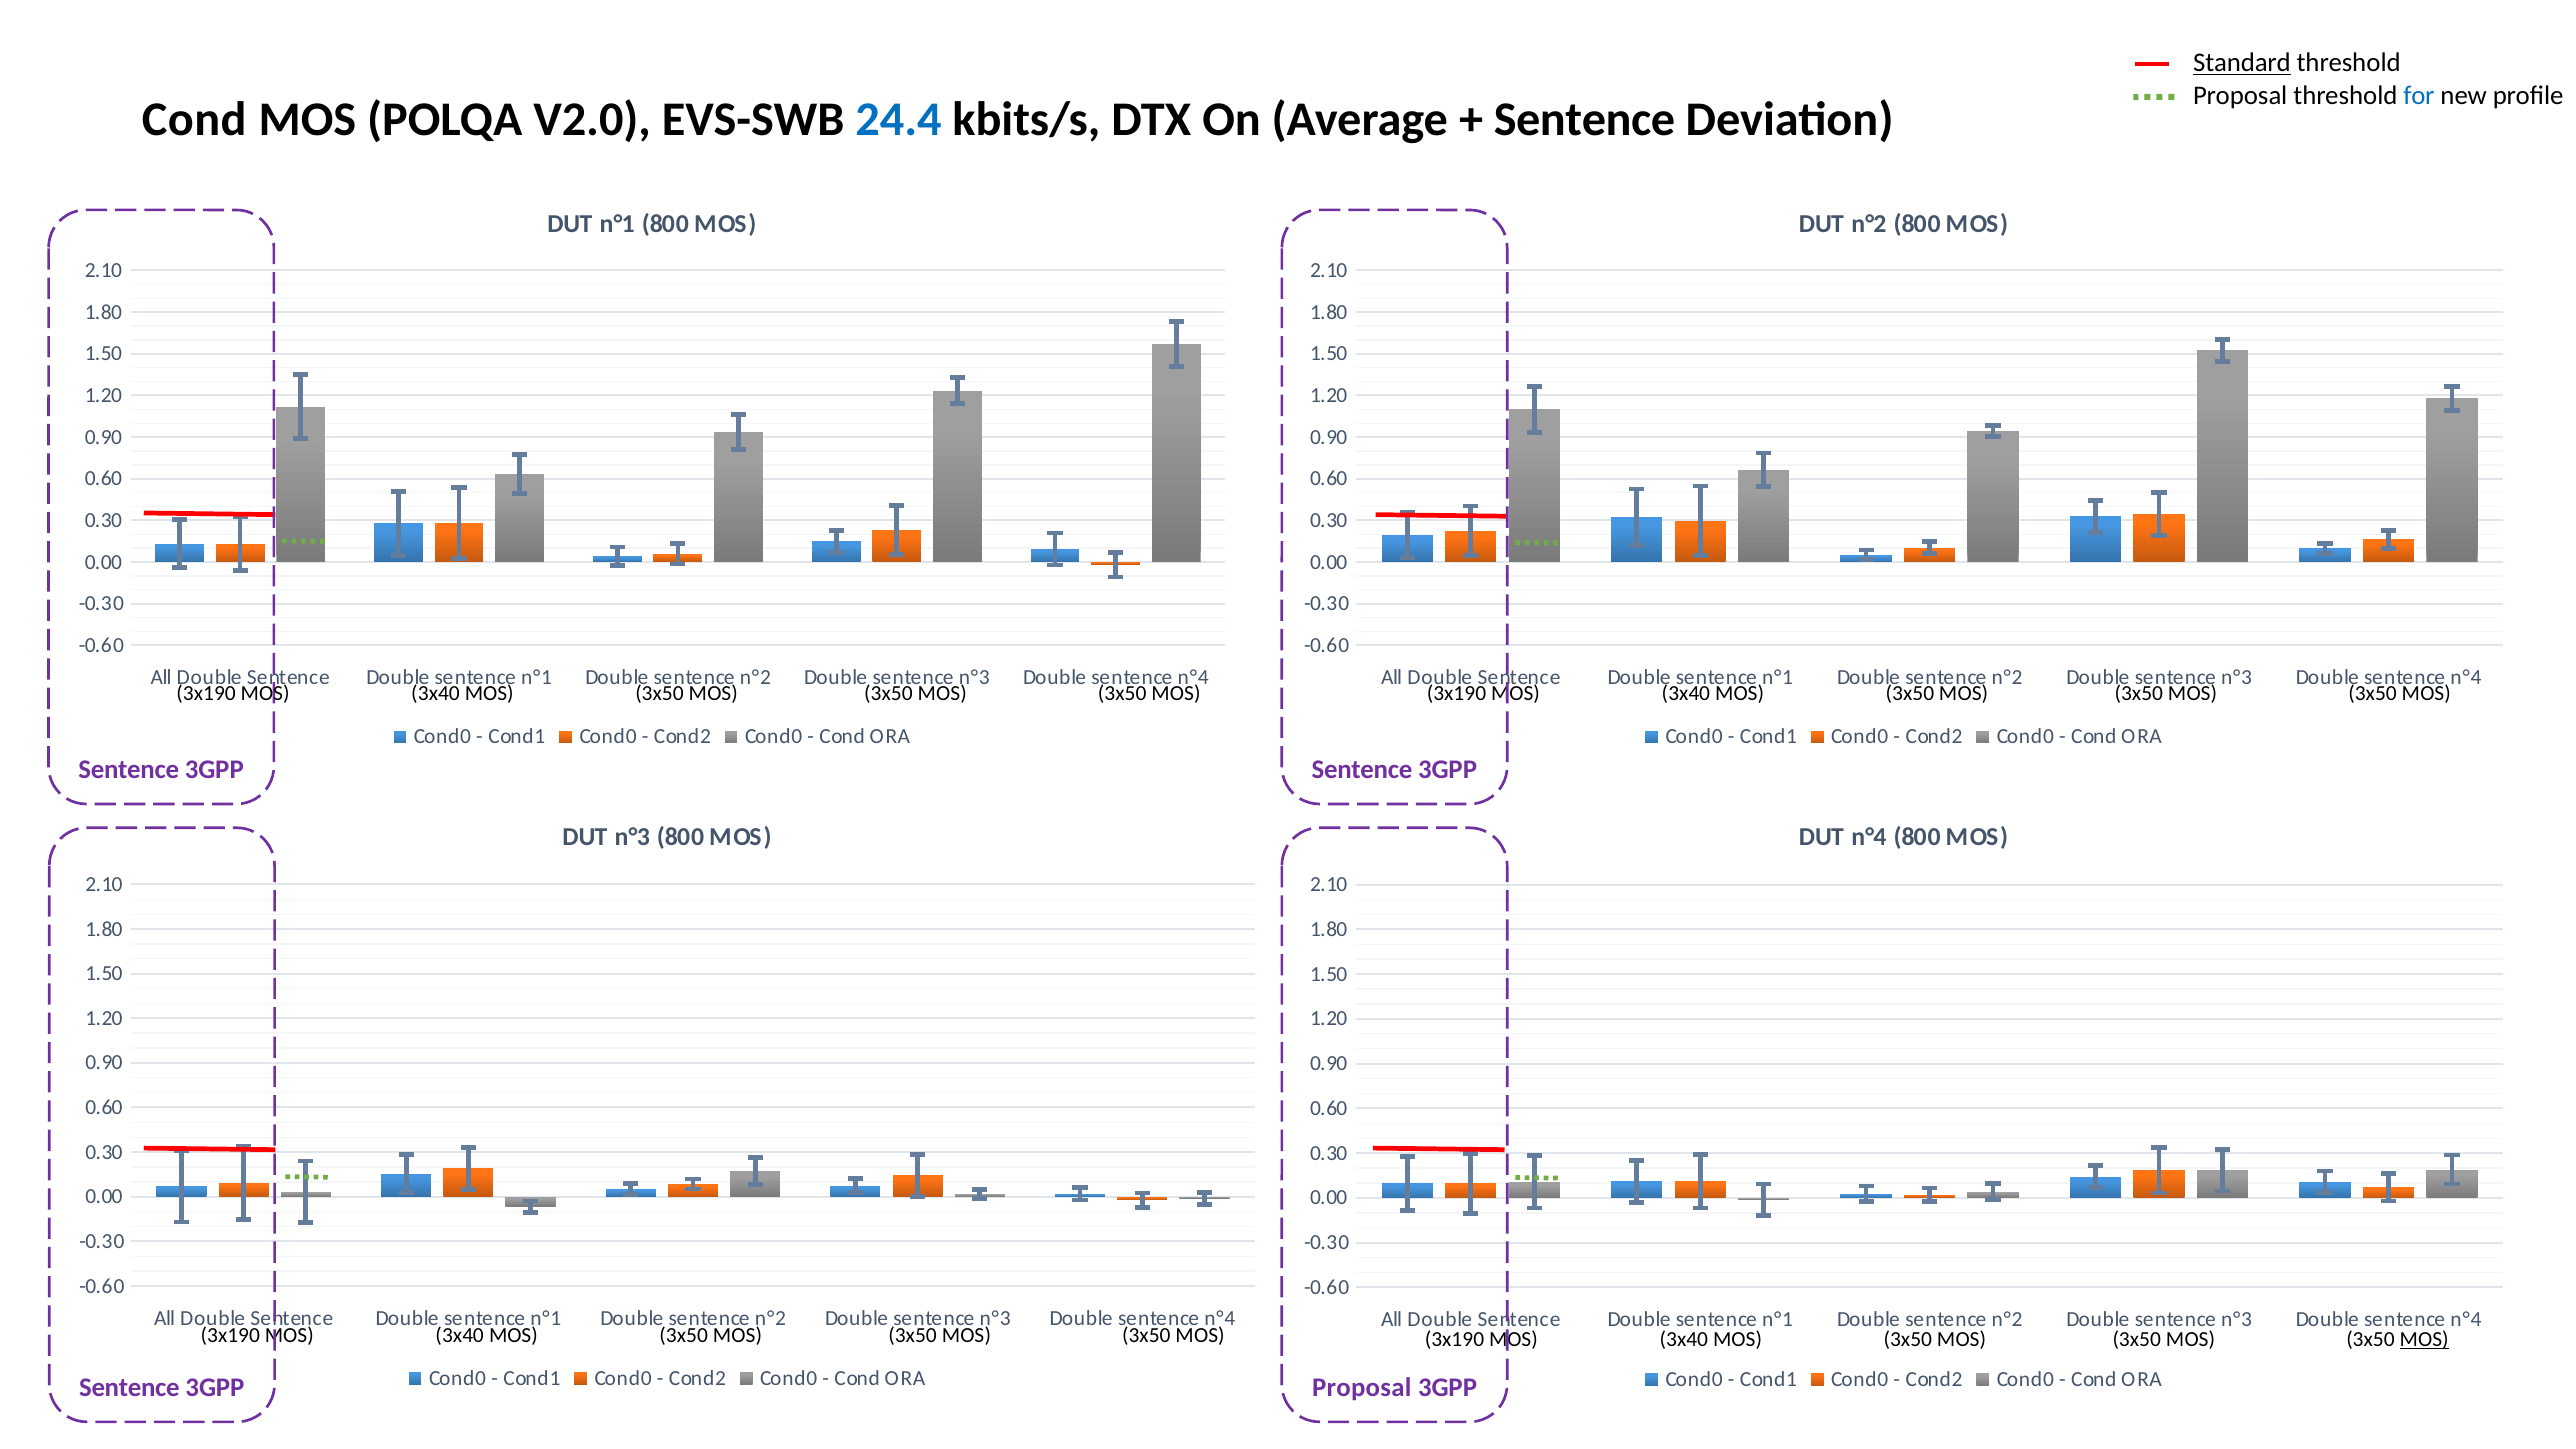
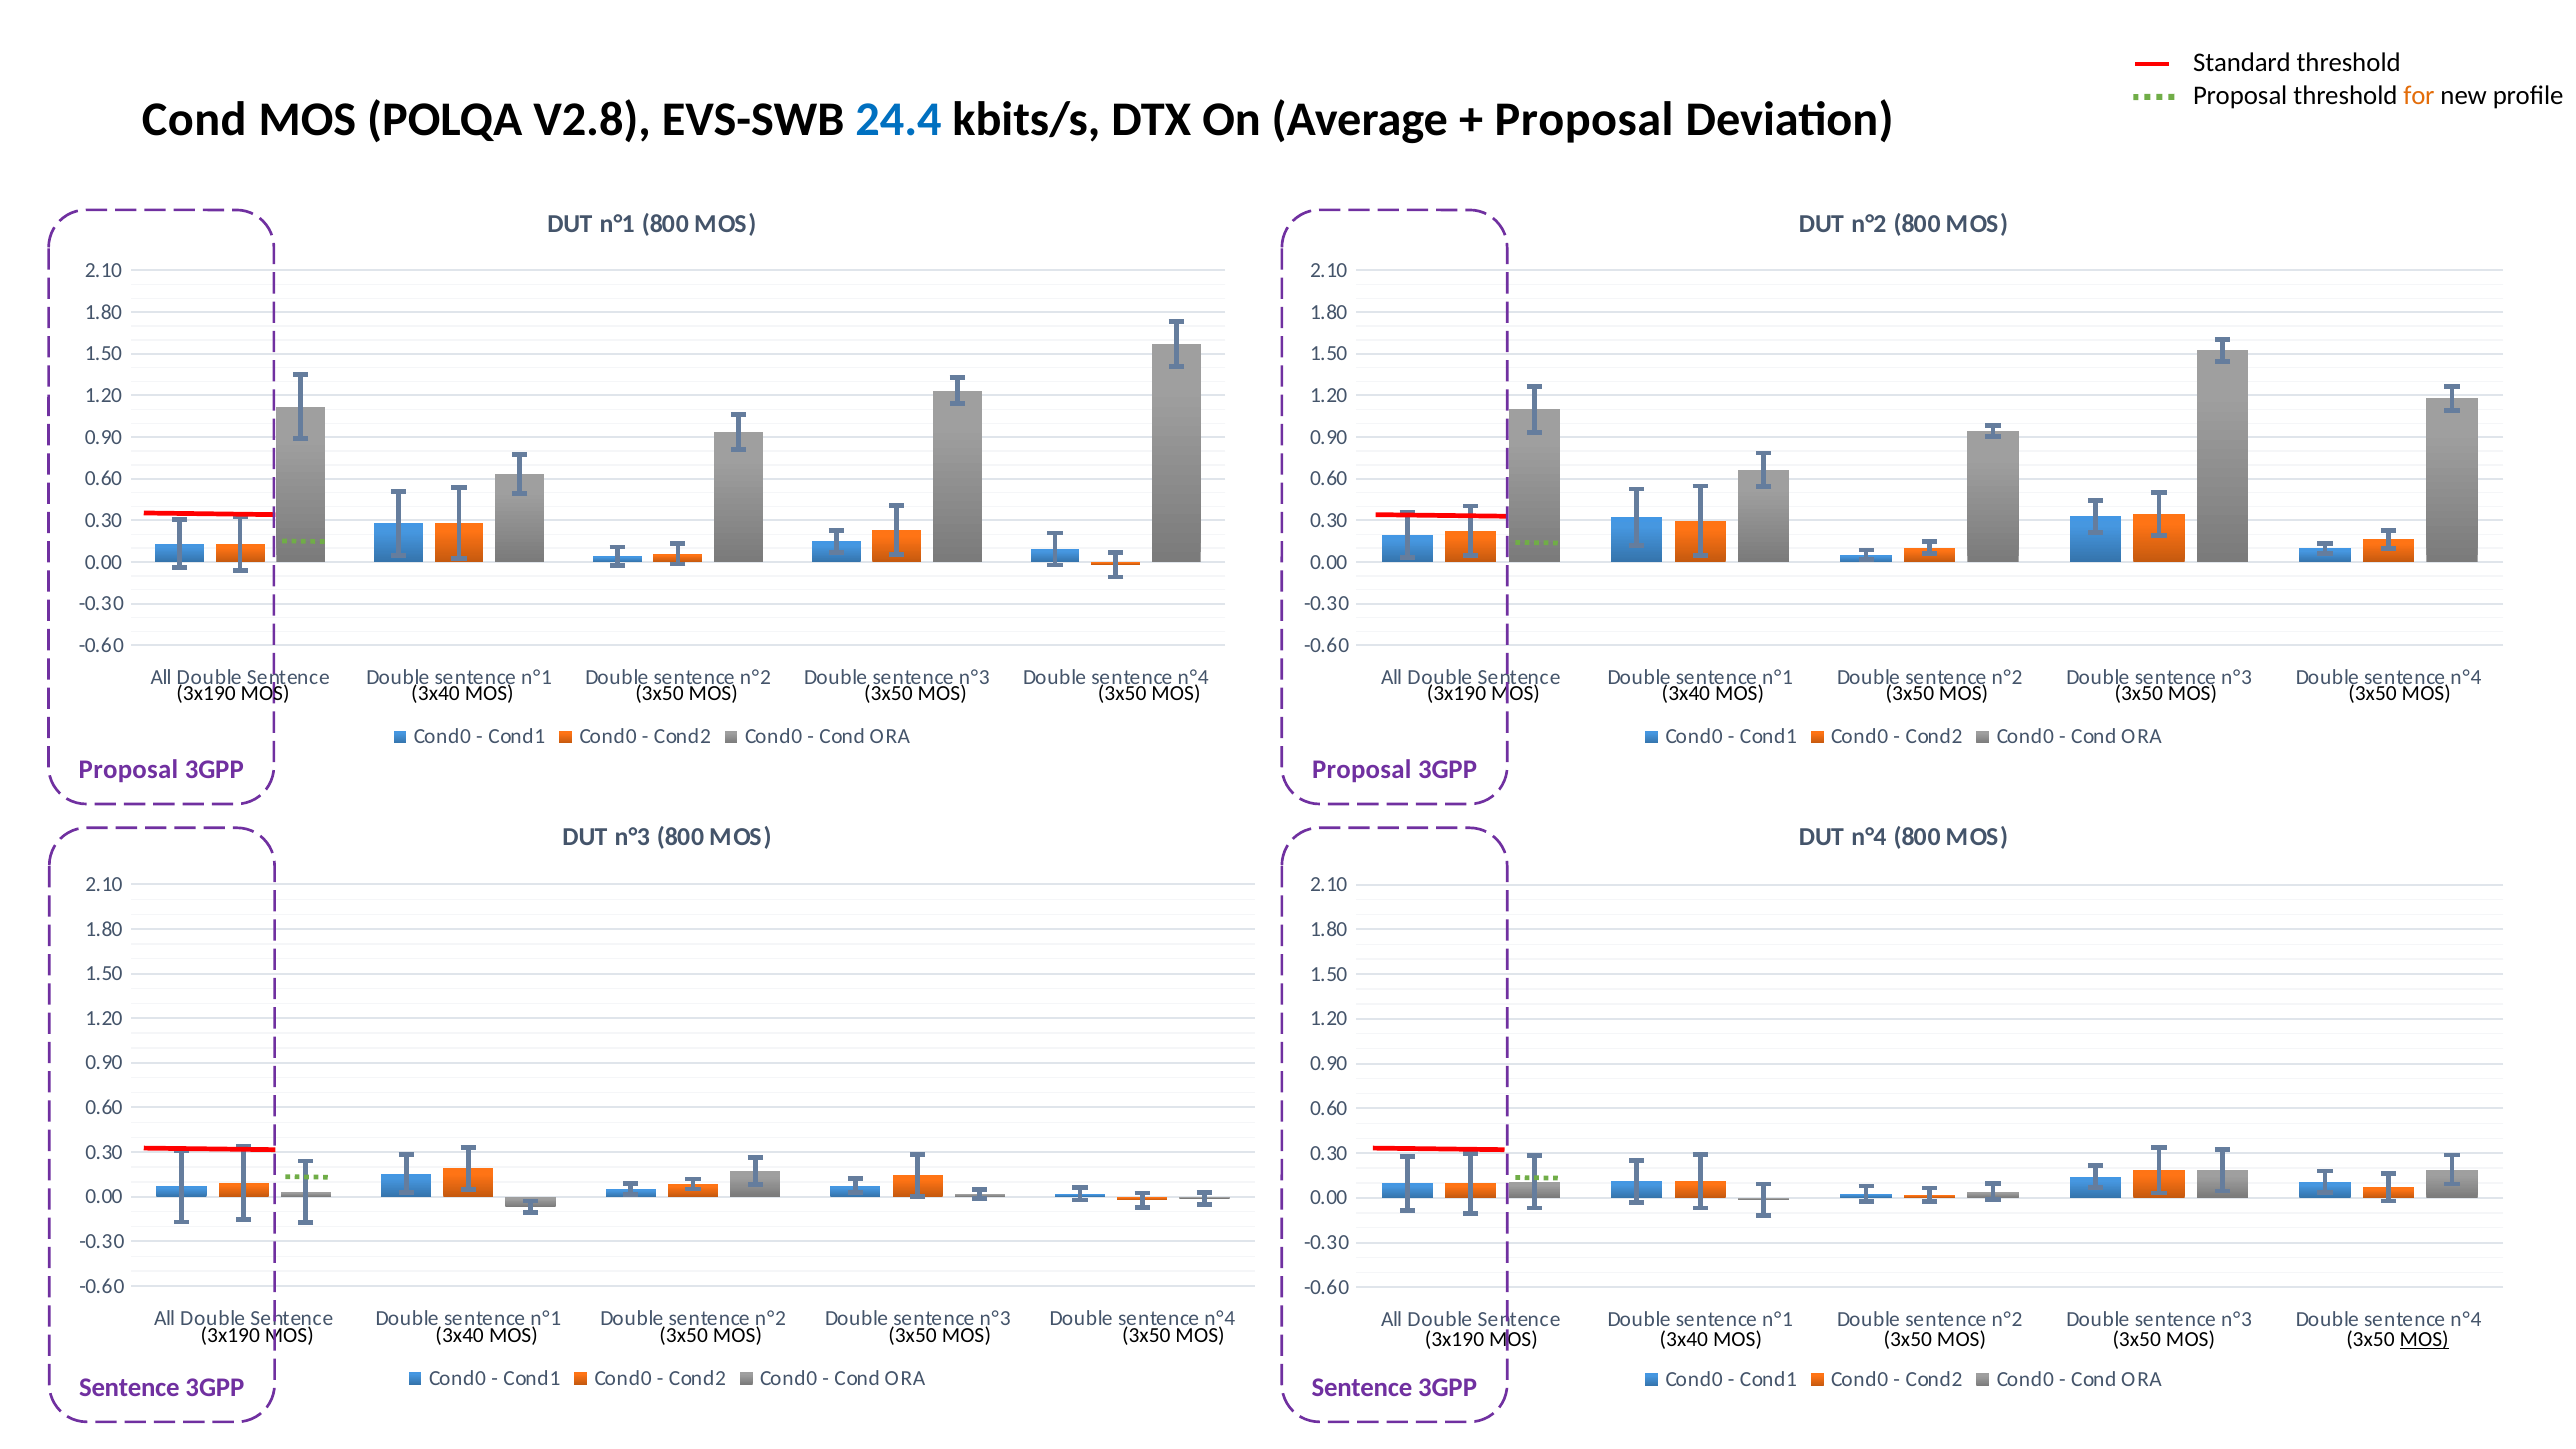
Standard underline: present -> none
for colour: blue -> orange
V2.0: V2.0 -> V2.8
Sentence at (1584, 120): Sentence -> Proposal
Sentence at (129, 770): Sentence -> Proposal
Sentence at (1362, 770): Sentence -> Proposal
Proposal at (1362, 1387): Proposal -> Sentence
